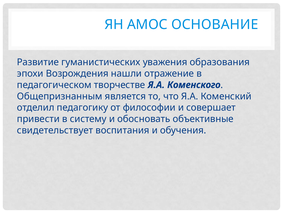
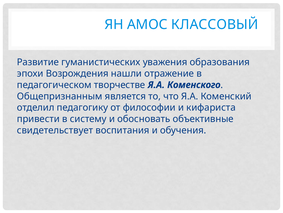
ОСНОВАНИЕ: ОСНОВАНИЕ -> КЛАССОВЫЙ
совершает: совершает -> кифариста
